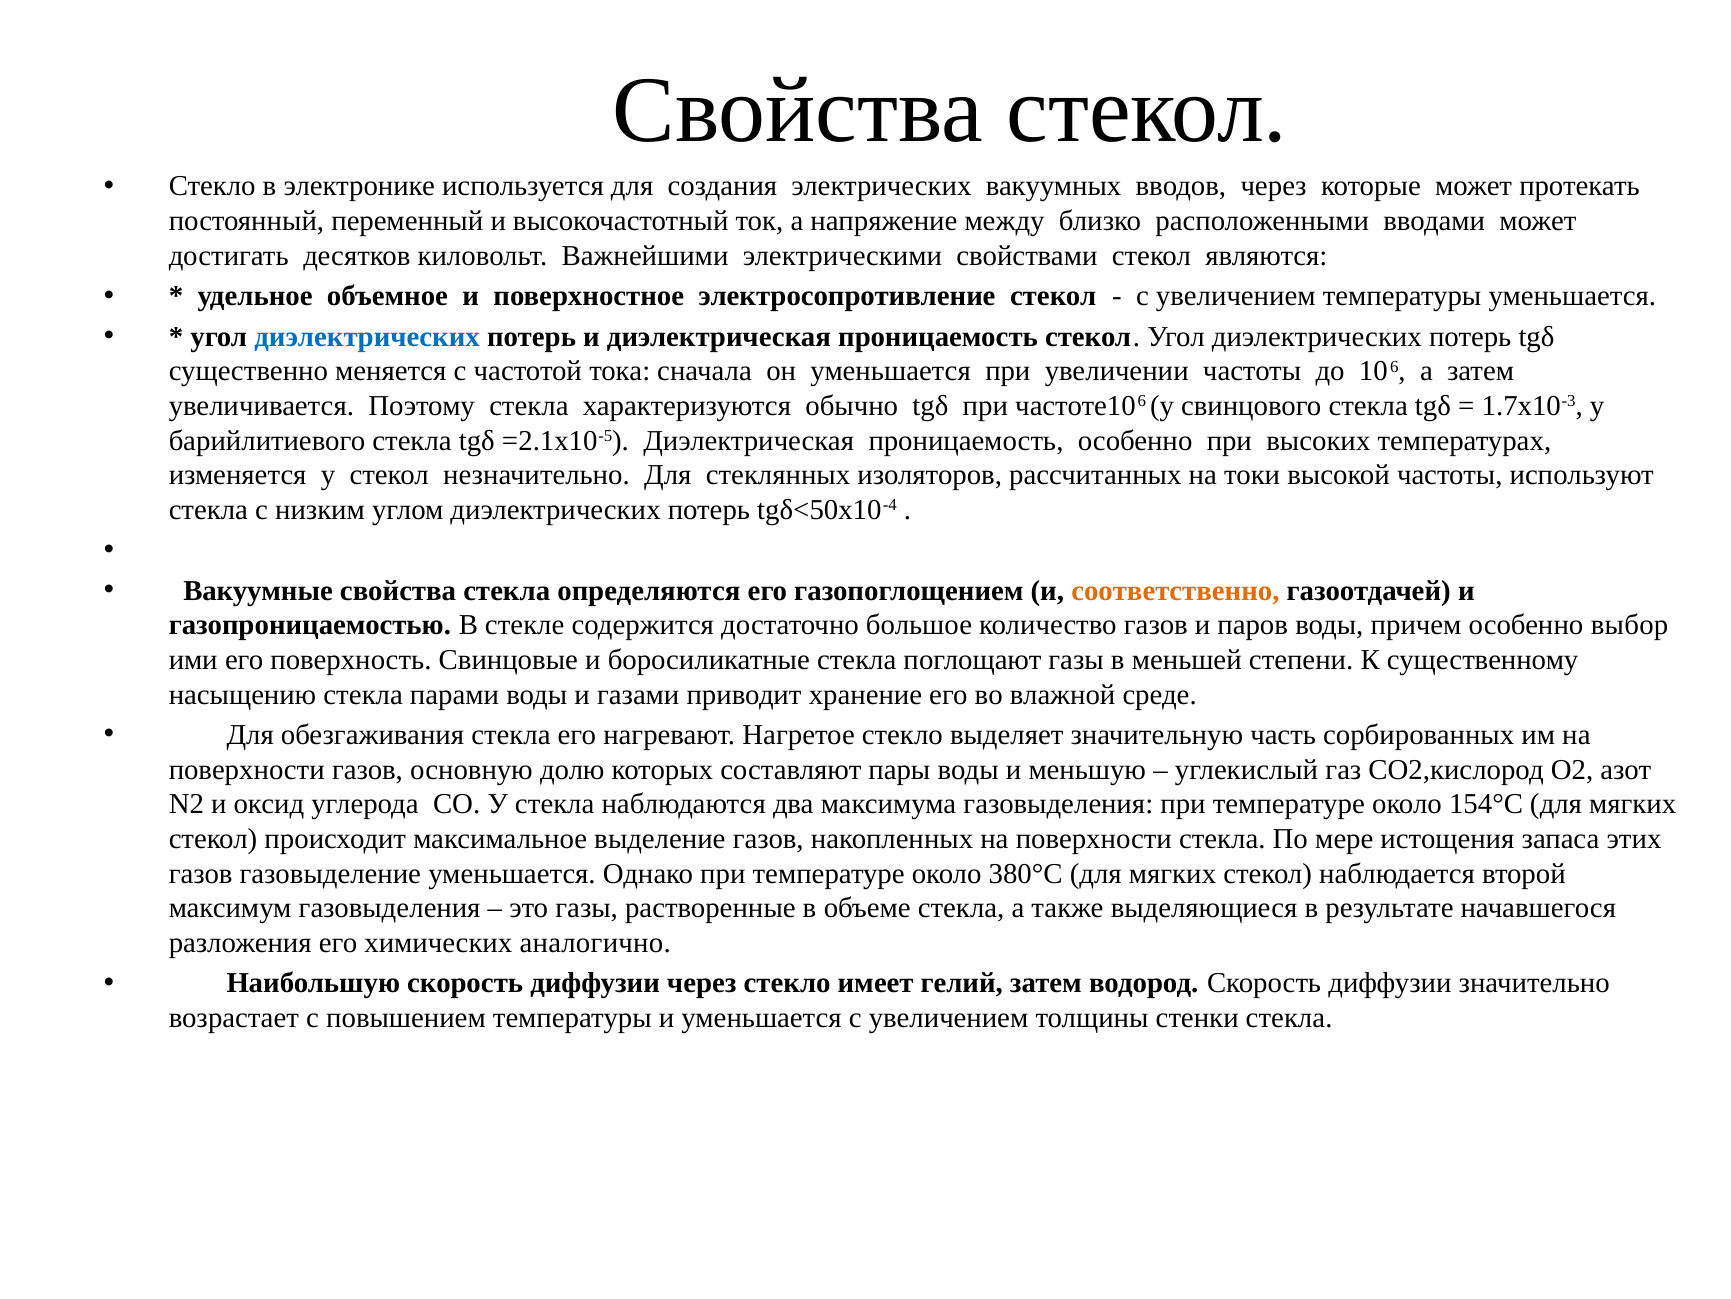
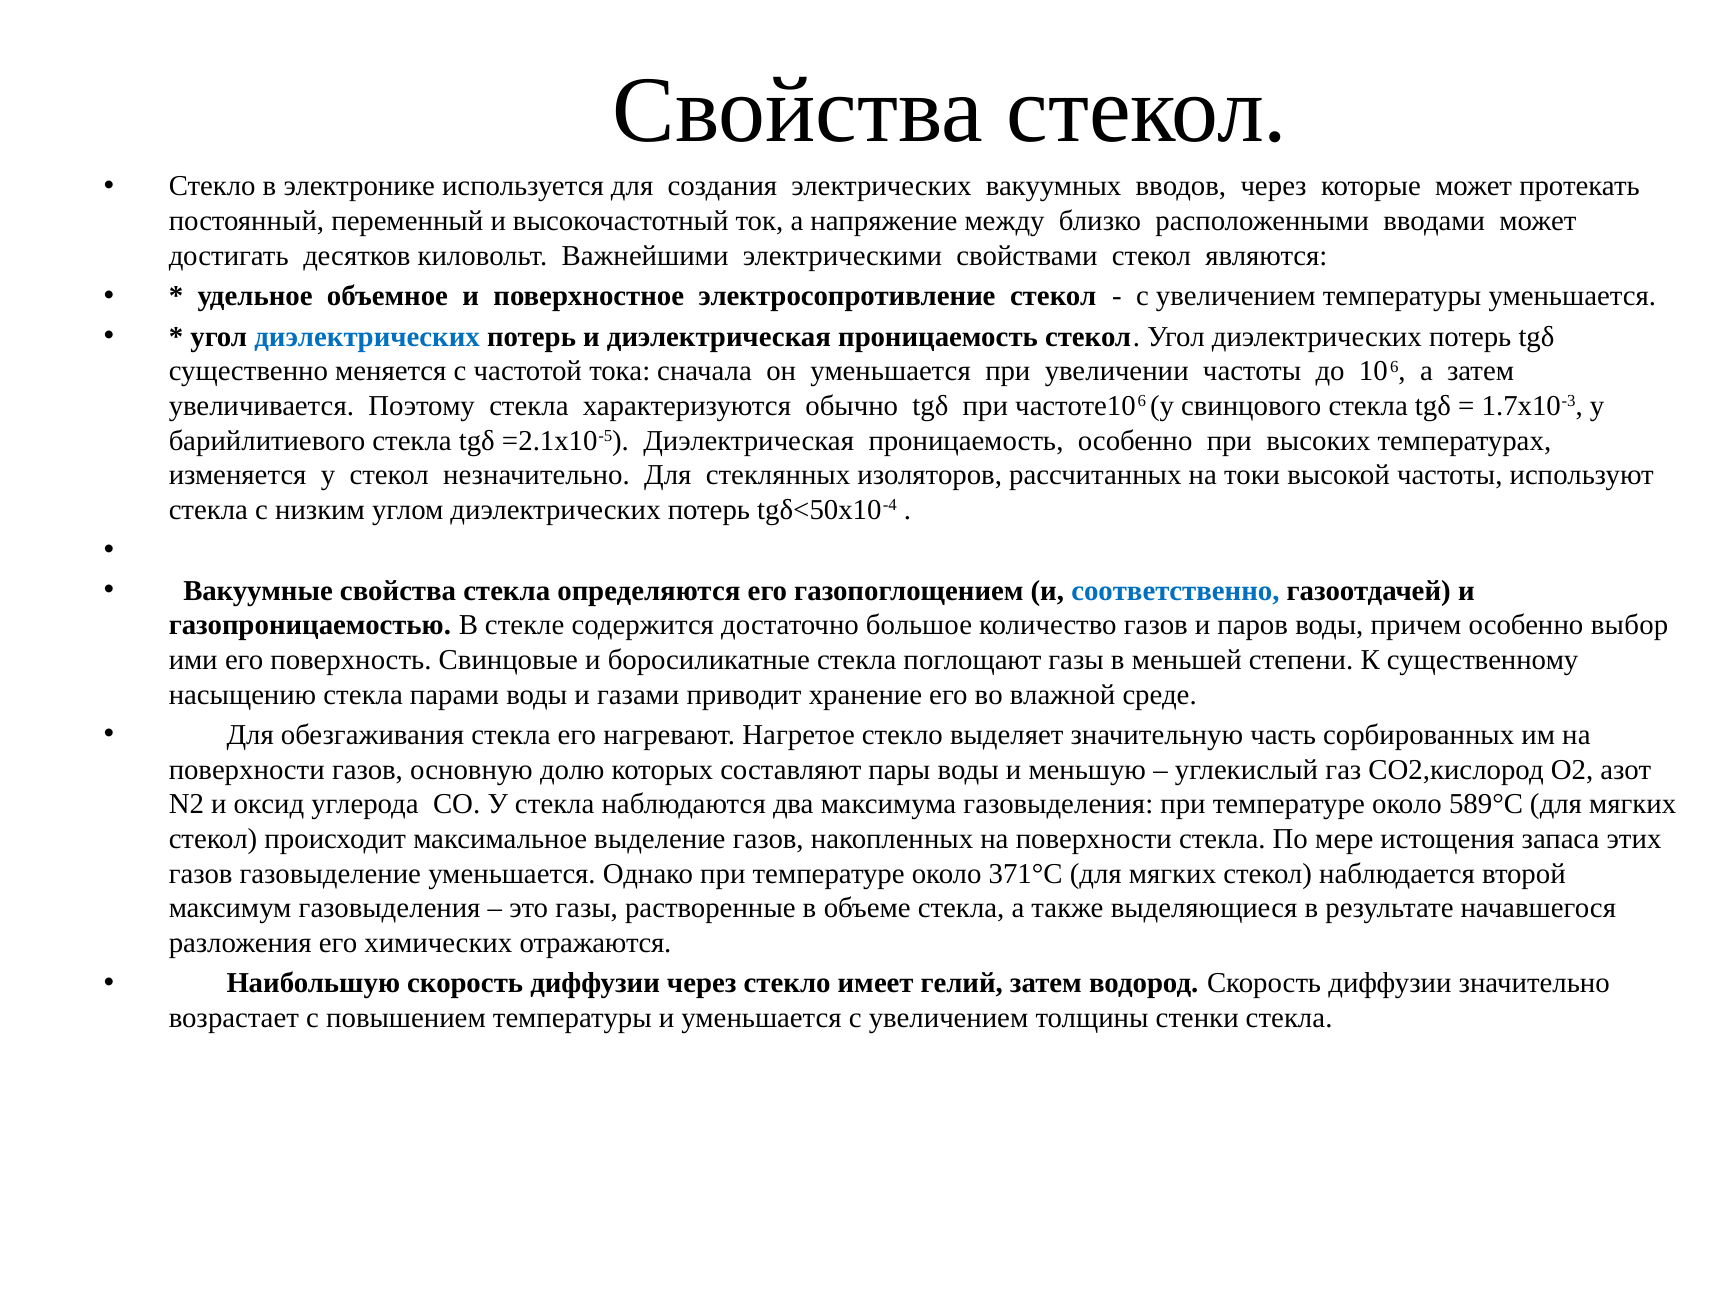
соответственно colour: orange -> blue
154°C: 154°C -> 589°C
380°C: 380°C -> 371°C
аналогично: аналогично -> отражаются
